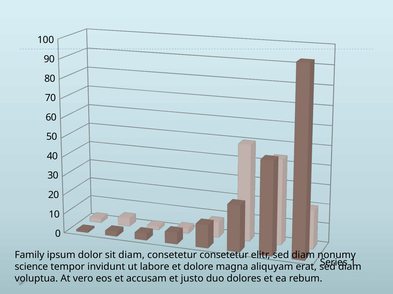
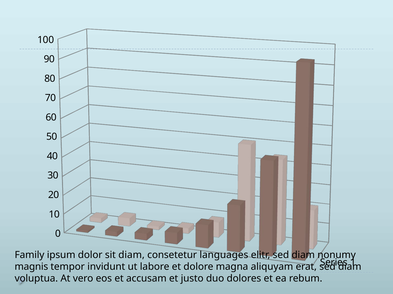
consetetur consetetur: consetetur -> languages
science: science -> magnis
